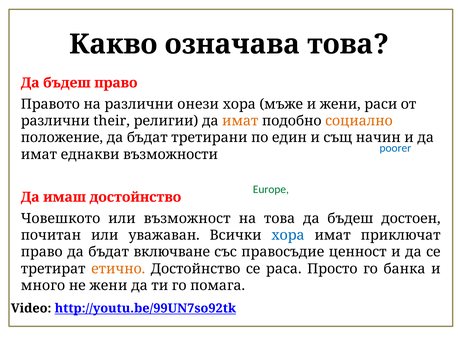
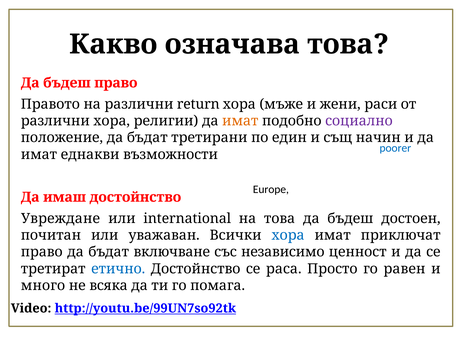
различни онези: онези -> return
различни their: their -> хора
социално colour: orange -> purple
Europe colour: green -> black
Човешкото: Човешкото -> Увреждане
или възможност: възможност -> international
правосъдие: правосъдие -> независимо
етично colour: orange -> blue
банка: банка -> равен
не жени: жени -> всяка
